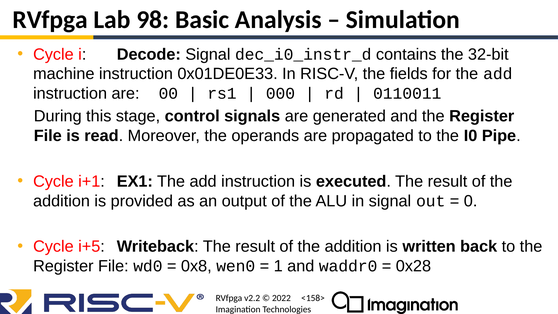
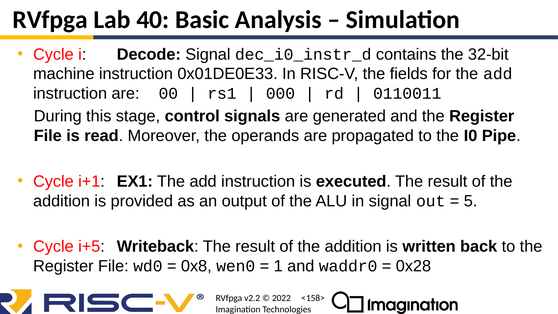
98: 98 -> 40
0: 0 -> 5
